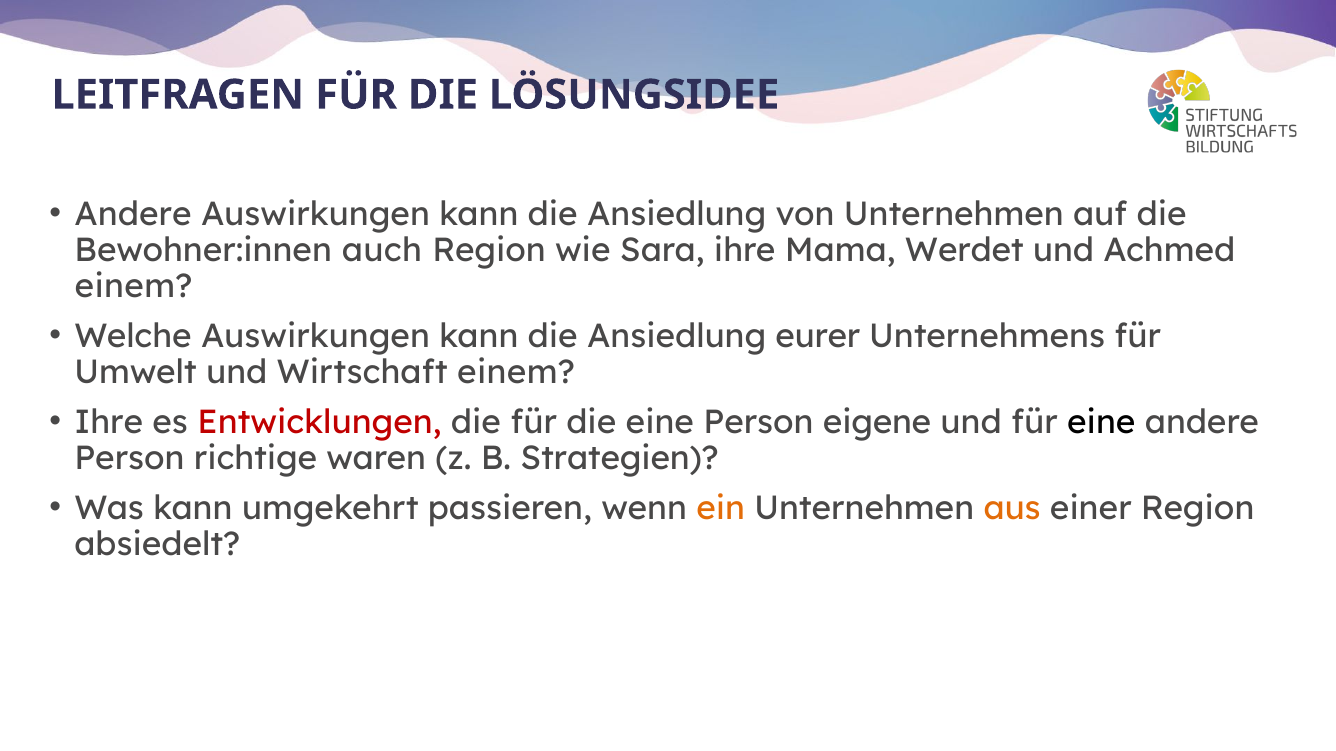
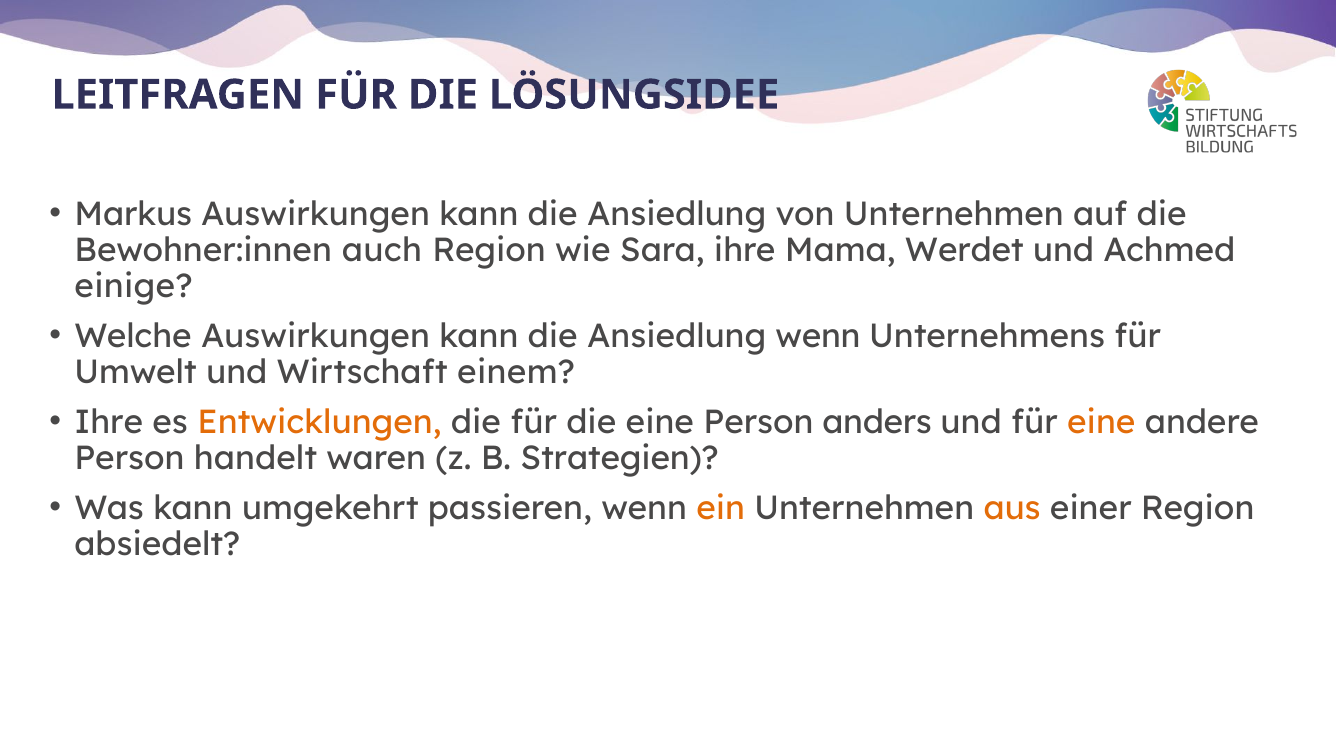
Andere at (133, 214): Andere -> Markus
einem at (134, 286): einem -> einige
Ansiedlung eurer: eurer -> wenn
Entwicklungen colour: red -> orange
eigene: eigene -> anders
eine at (1101, 422) colour: black -> orange
richtige: richtige -> handelt
